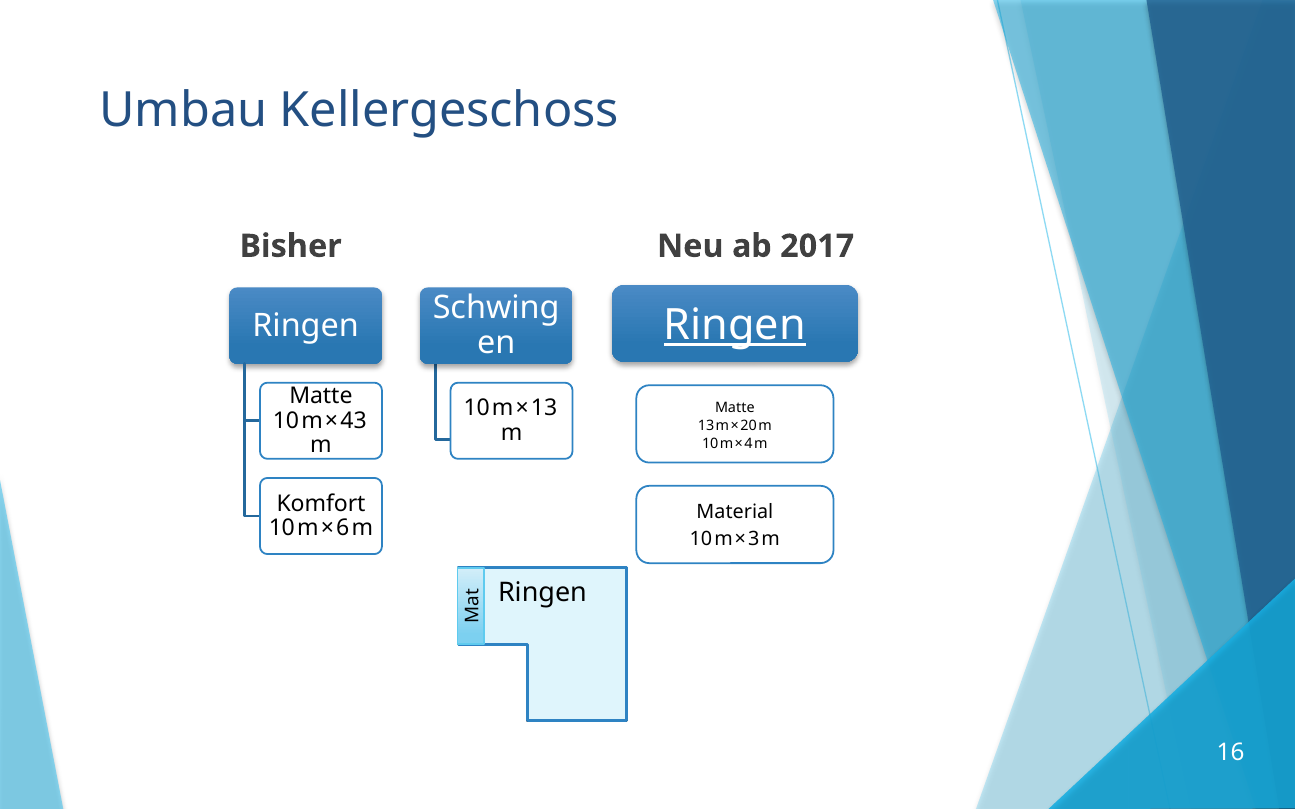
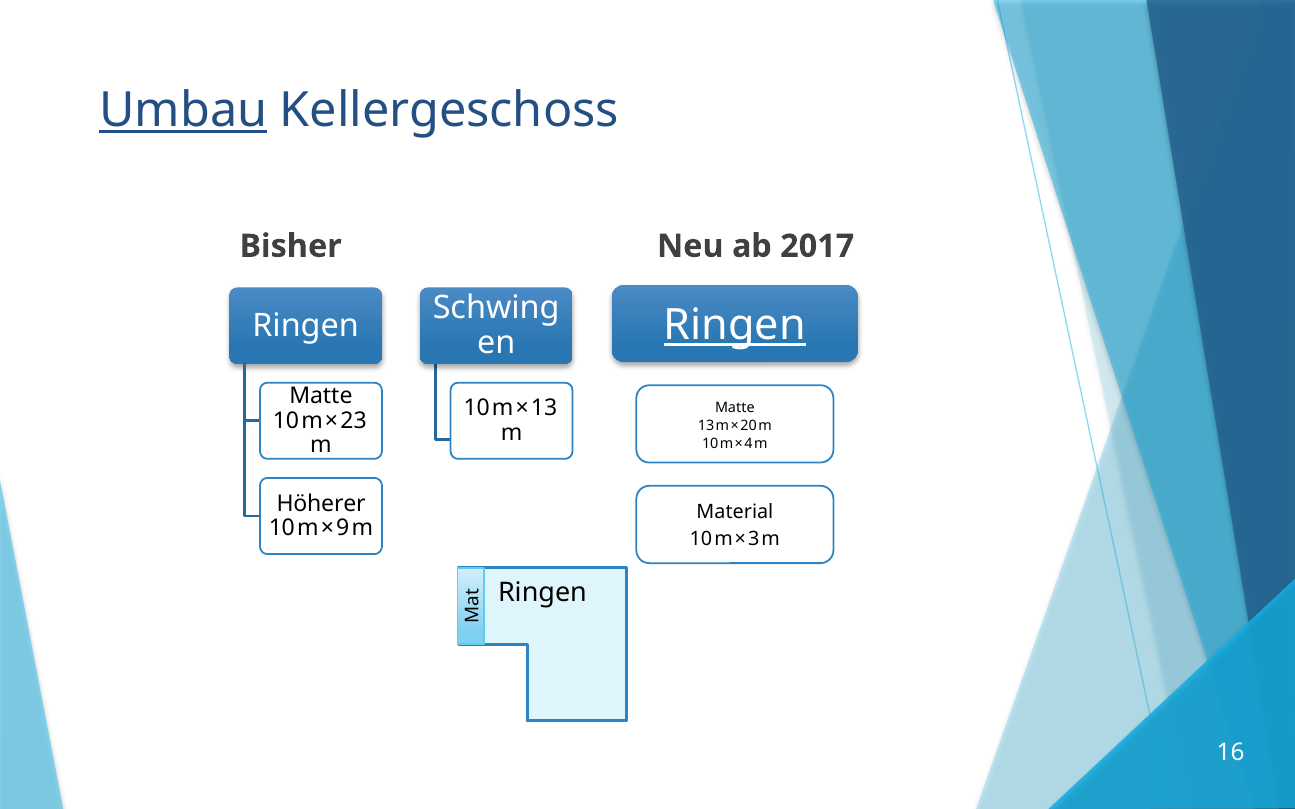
Umbau underline: none -> present
43: 43 -> 23
Komfort: Komfort -> Höherer
6: 6 -> 9
